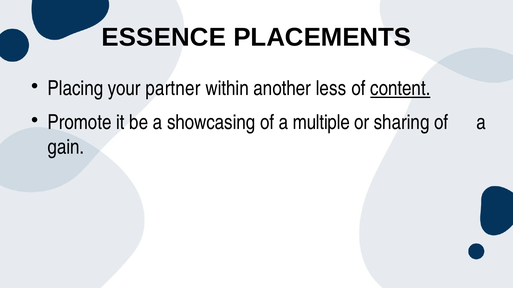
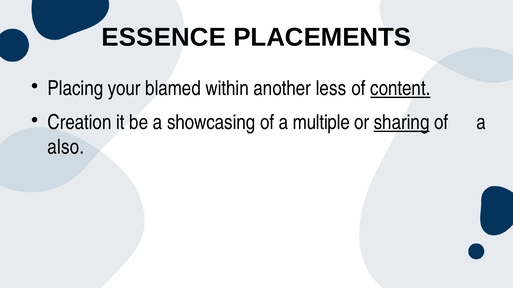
partner: partner -> blamed
Promote: Promote -> Creation
sharing underline: none -> present
gain: gain -> also
